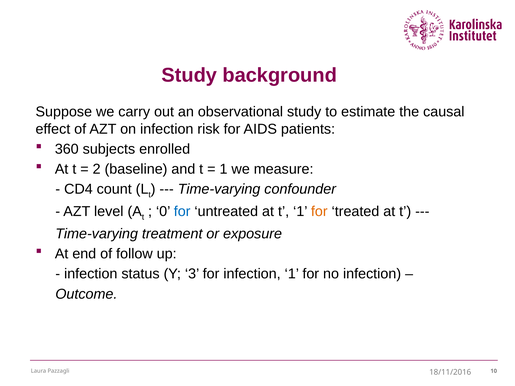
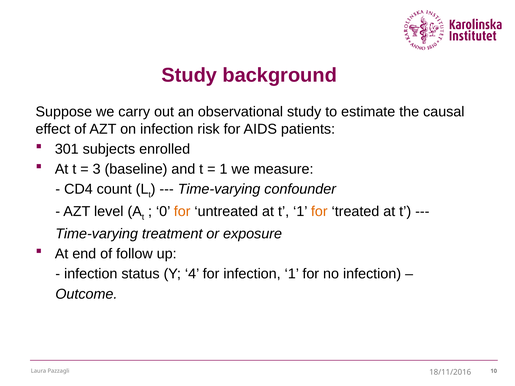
360: 360 -> 301
2: 2 -> 3
for at (182, 212) colour: blue -> orange
3: 3 -> 4
